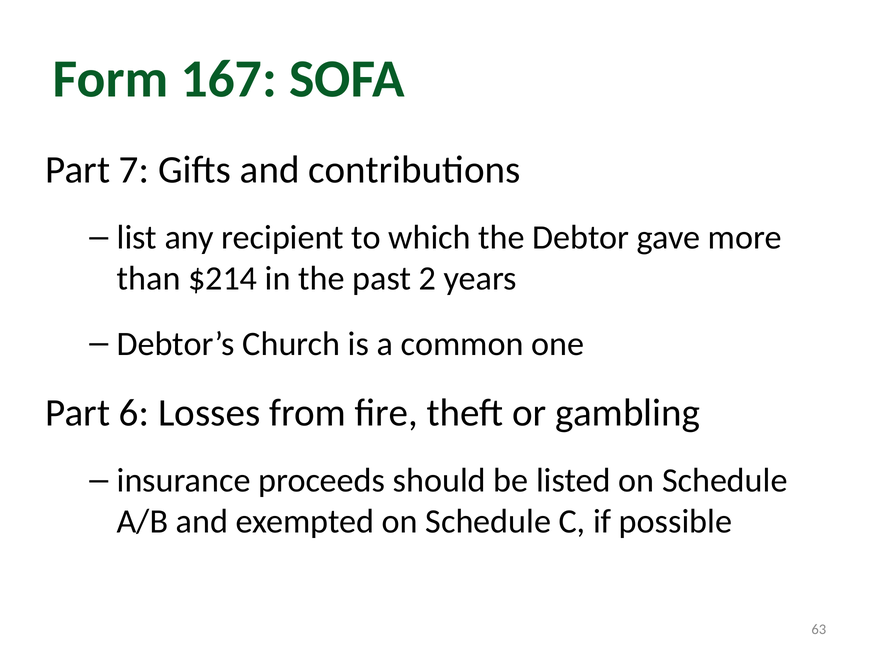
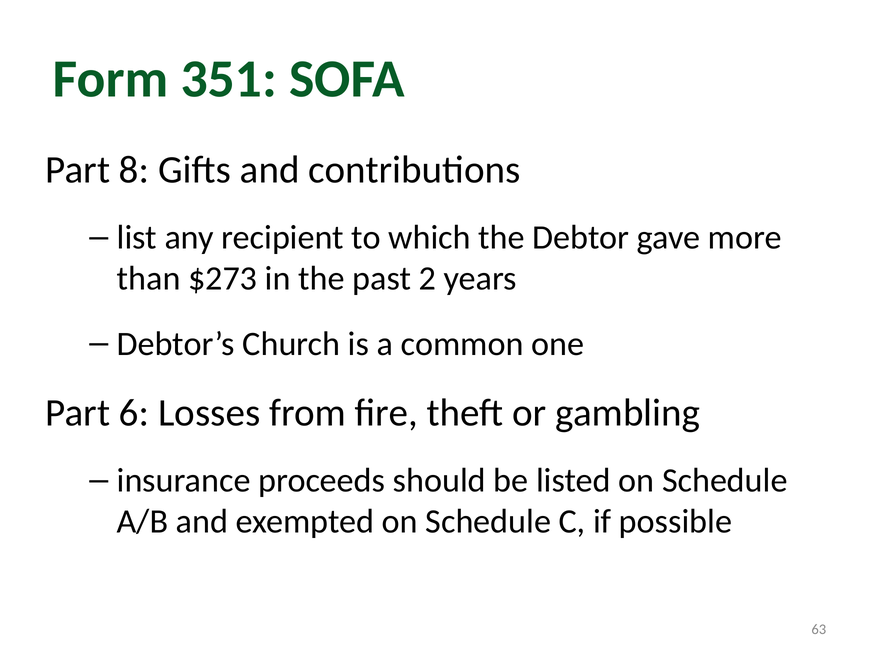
167: 167 -> 351
7: 7 -> 8
$214: $214 -> $273
